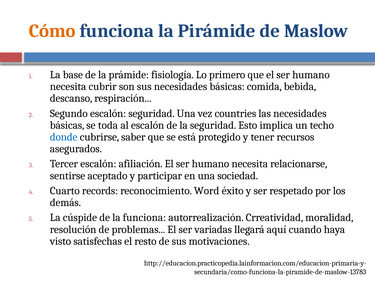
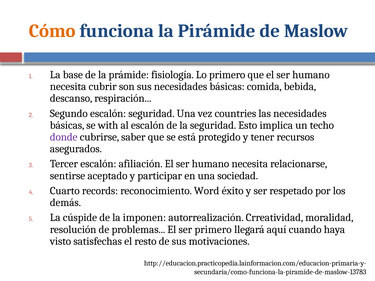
toda: toda -> with
donde colour: blue -> purple
la funciona: funciona -> imponen
ser variadas: variadas -> primero
